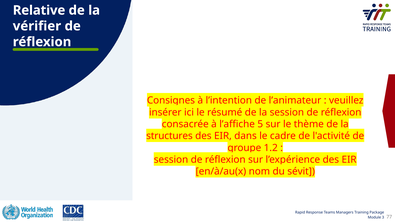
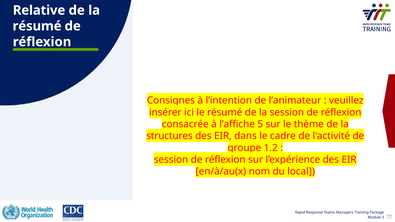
vérifier at (37, 26): vérifier -> résumé
sévit: sévit -> local
